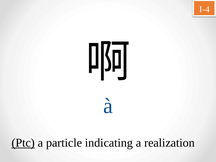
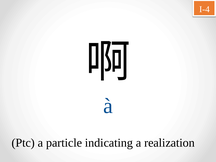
Ptc underline: present -> none
